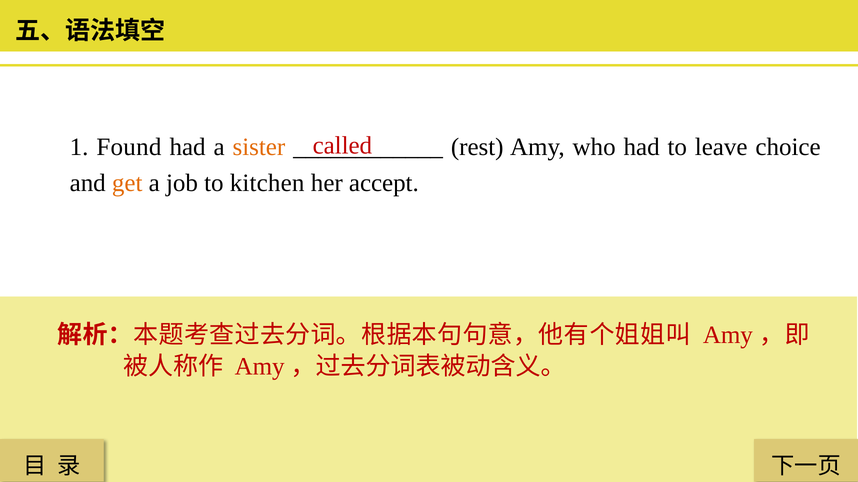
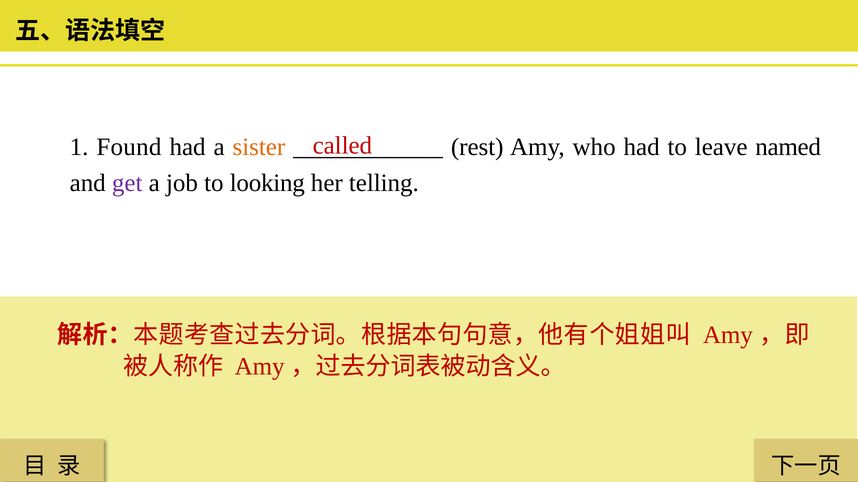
choice: choice -> named
get colour: orange -> purple
kitchen: kitchen -> looking
accept: accept -> telling
